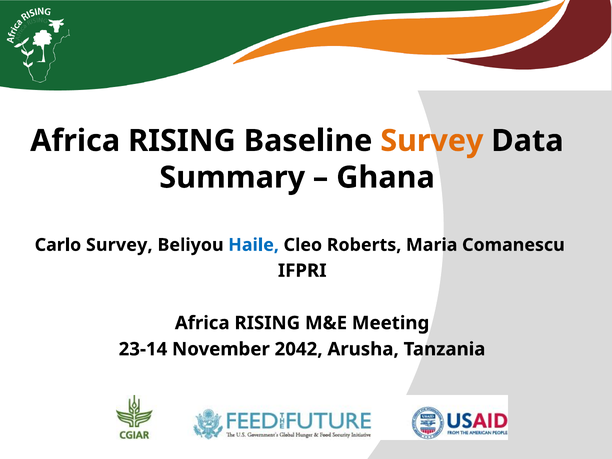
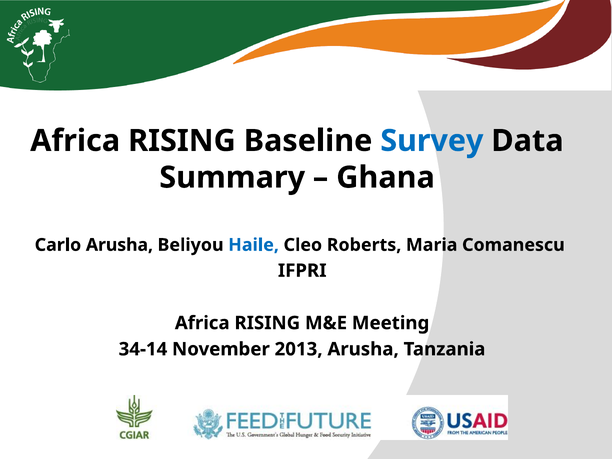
Survey at (432, 141) colour: orange -> blue
Carlo Survey: Survey -> Arusha
23-14: 23-14 -> 34-14
2042: 2042 -> 2013
